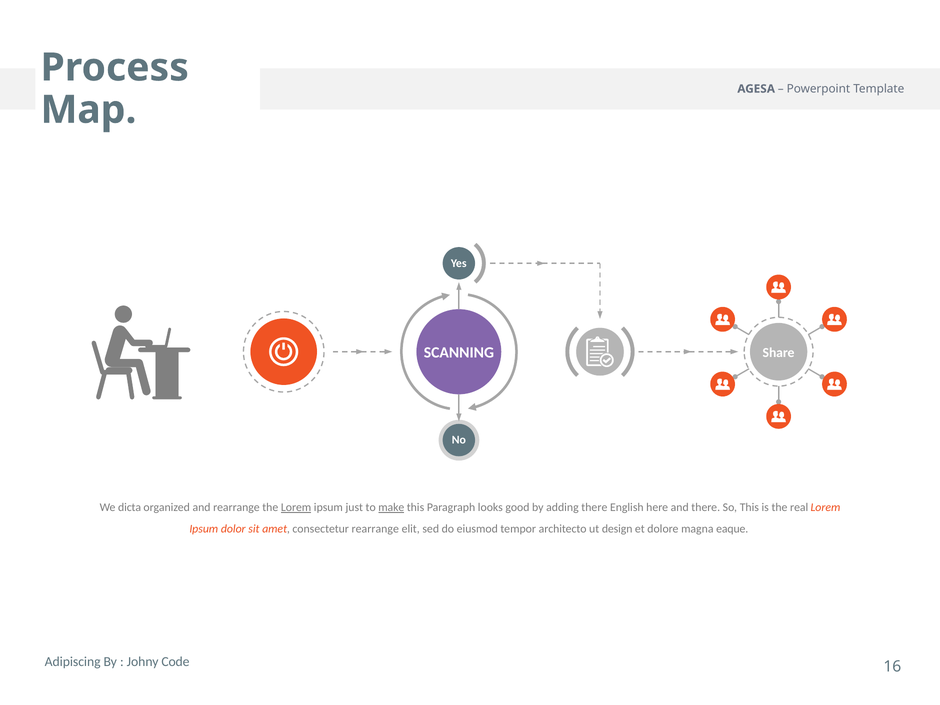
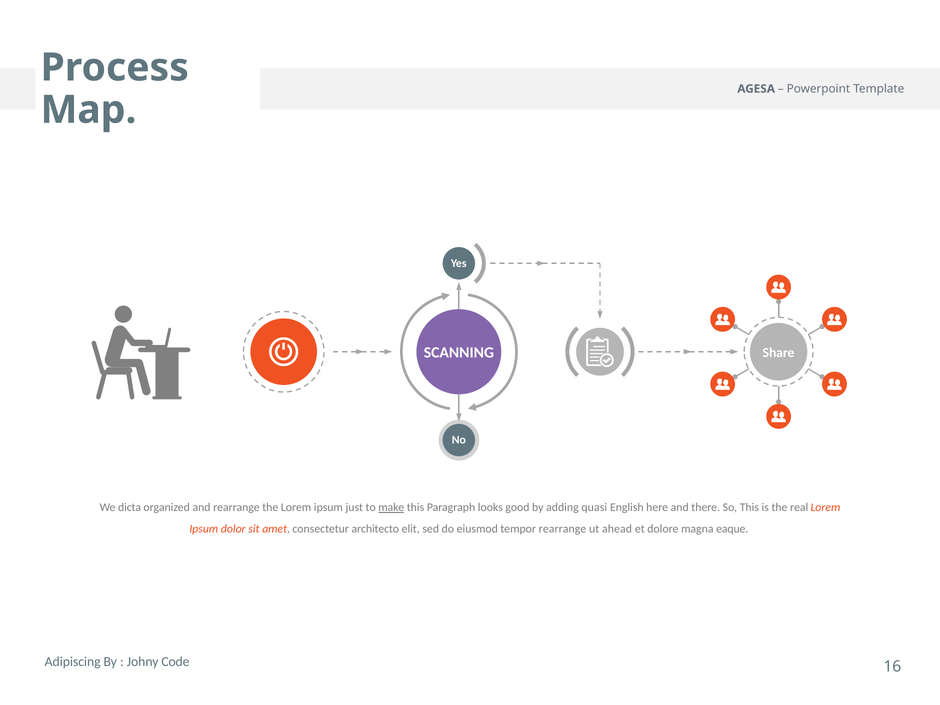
Lorem at (296, 507) underline: present -> none
adding there: there -> quasi
consectetur rearrange: rearrange -> architecto
tempor architecto: architecto -> rearrange
design: design -> ahead
